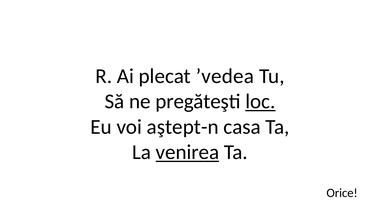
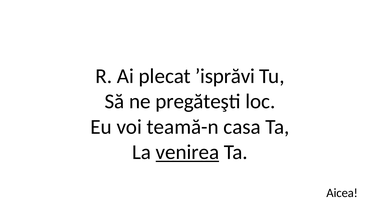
’vedea: ’vedea -> ’isprăvi
loc underline: present -> none
aştept-n: aştept-n -> teamă-n
Orice: Orice -> Aicea
